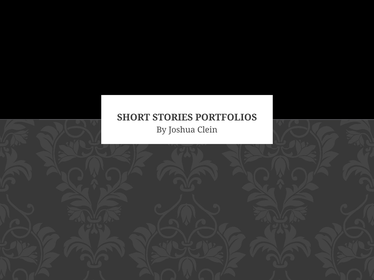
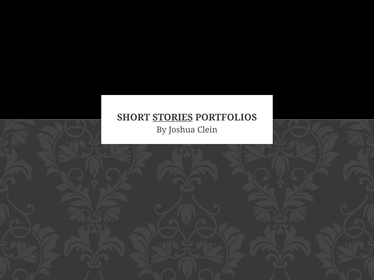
STORIES underline: none -> present
